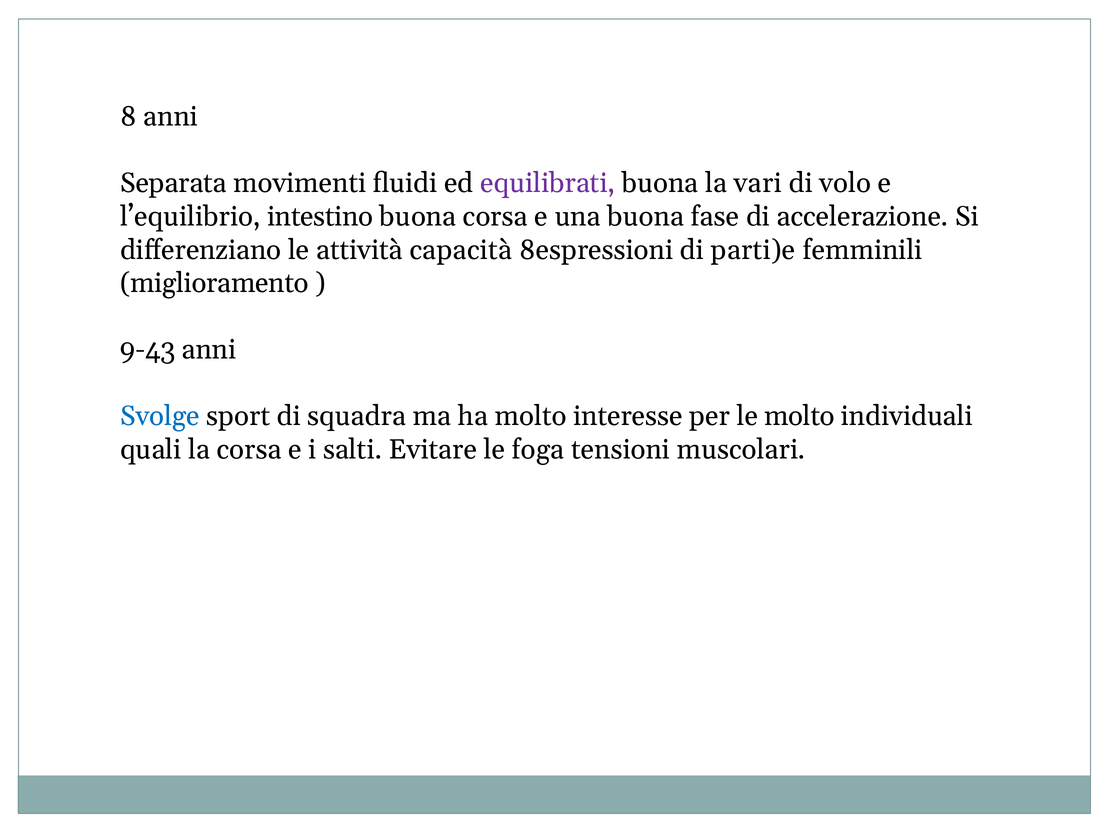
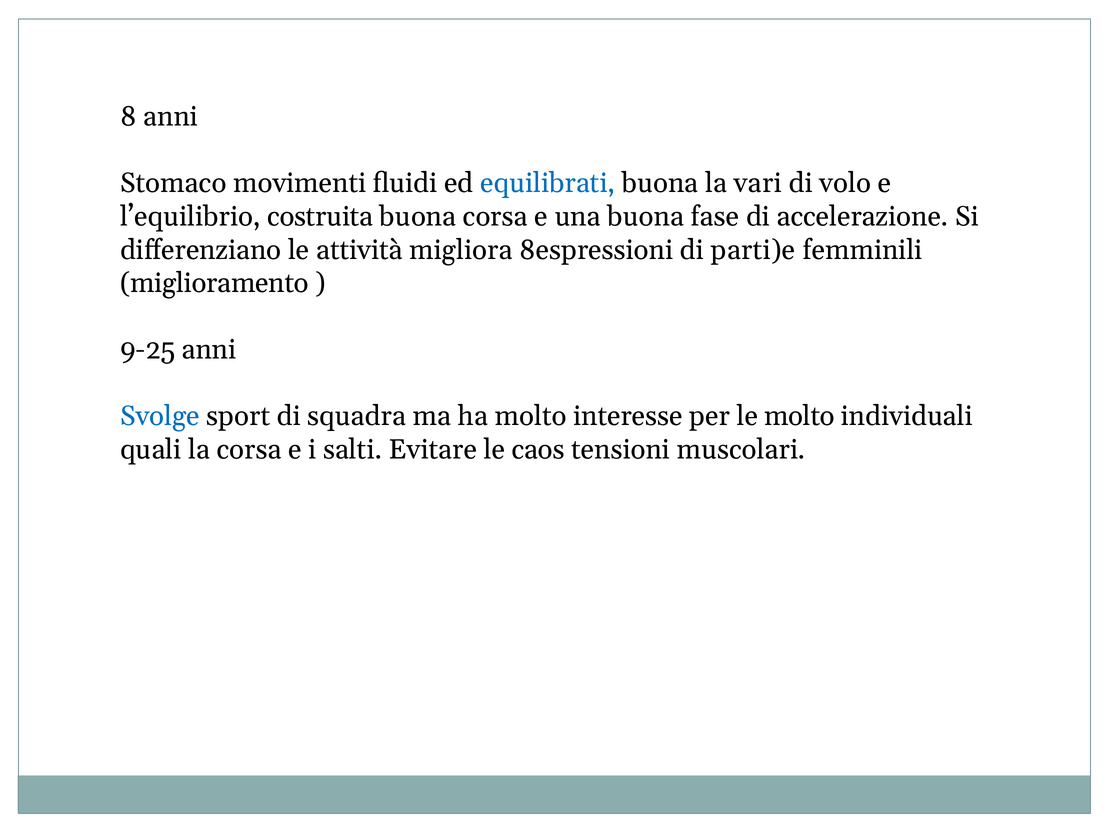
Separata: Separata -> Stomaco
equilibrati colour: purple -> blue
intestino: intestino -> costruita
capacità: capacità -> migliora
9-43: 9-43 -> 9-25
foga: foga -> caos
